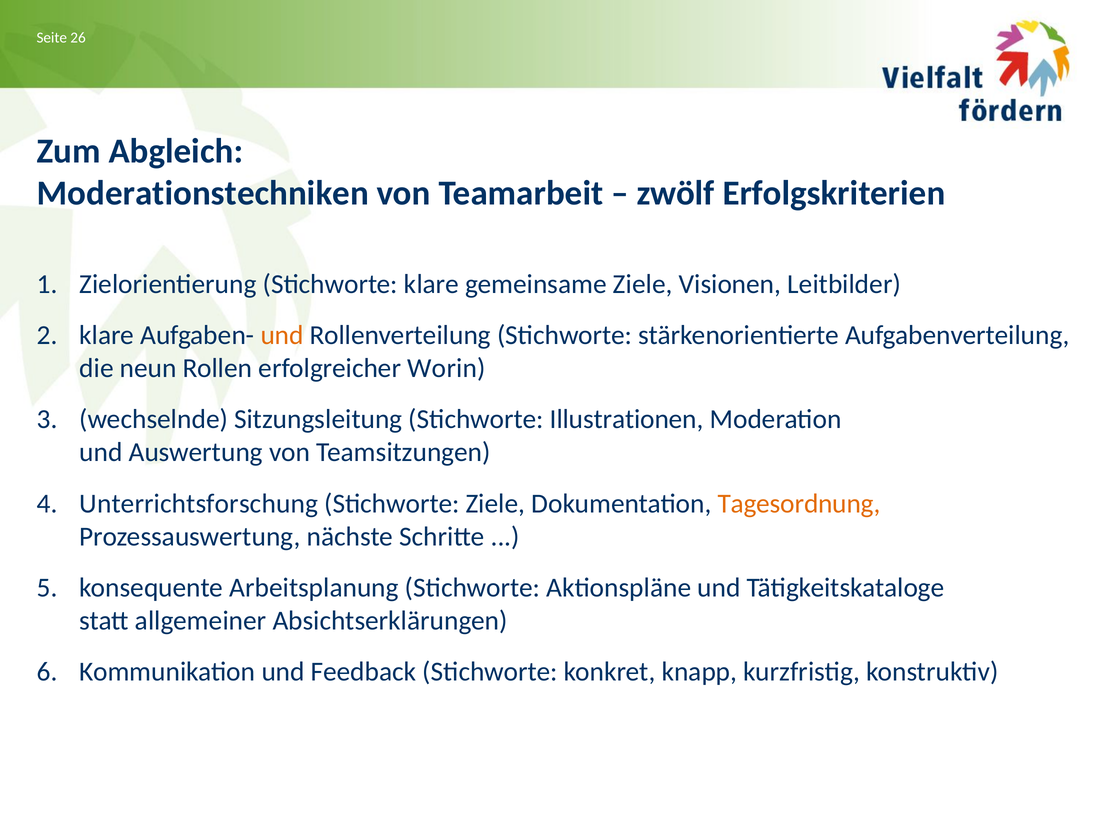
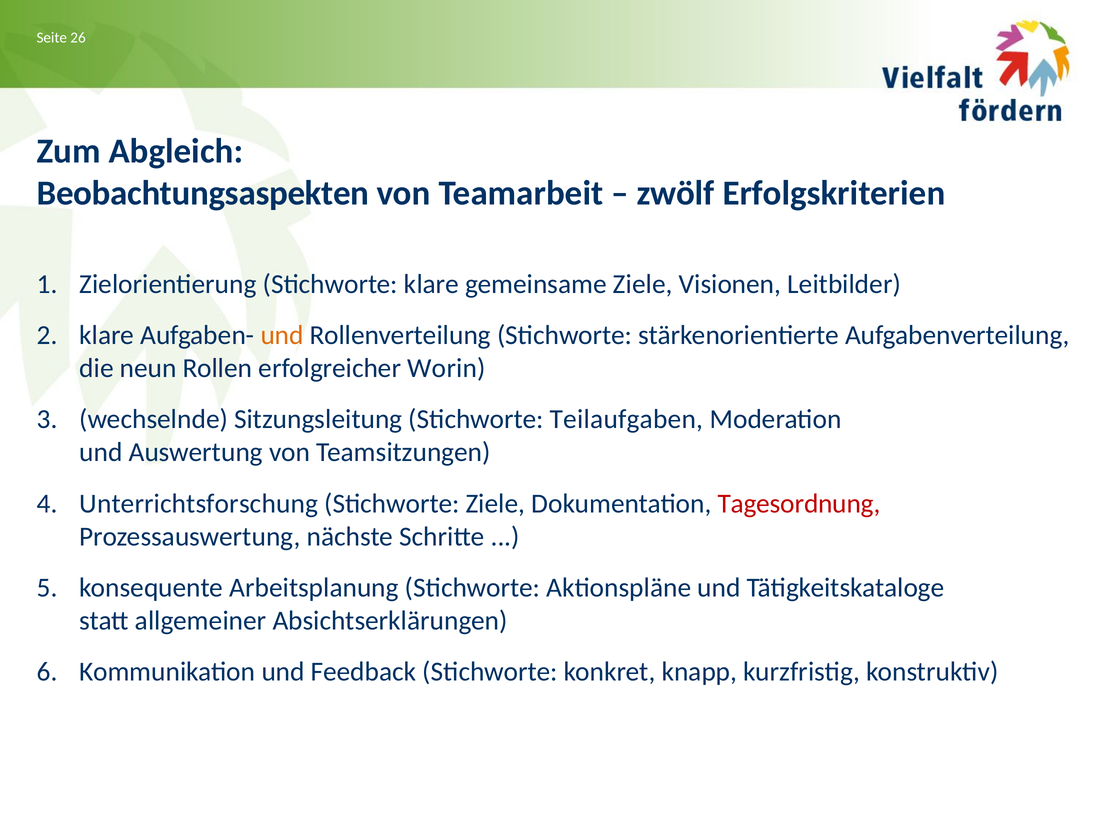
Moderationstechniken: Moderationstechniken -> Beobachtungsaspekten
Illustrationen: Illustrationen -> Teilaufgaben
Tagesordnung colour: orange -> red
